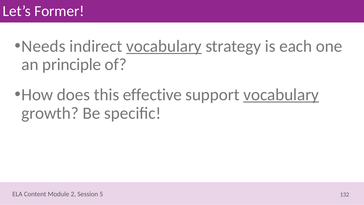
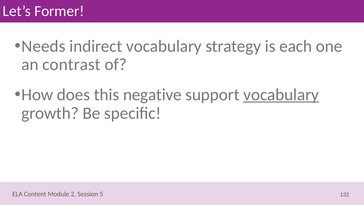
vocabulary at (164, 46) underline: present -> none
principle: principle -> contrast
effective: effective -> negative
